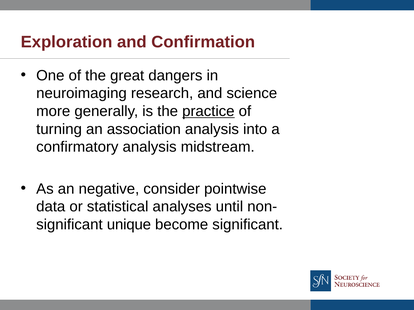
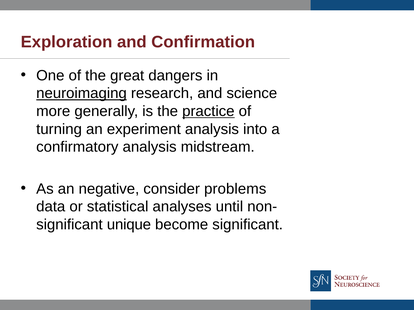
neuroimaging underline: none -> present
association: association -> experiment
pointwise: pointwise -> problems
